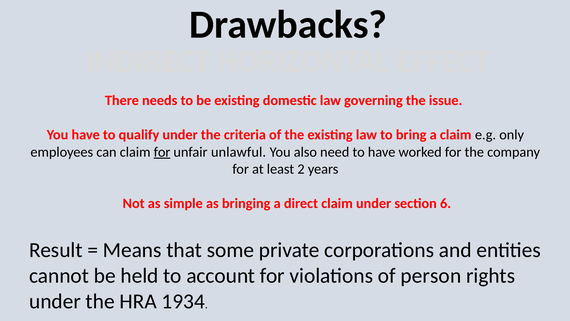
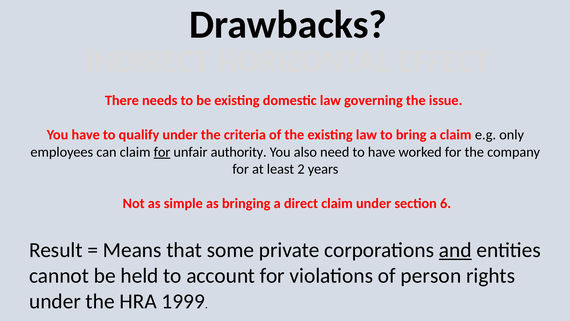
unlawful: unlawful -> authority
and underline: none -> present
1934: 1934 -> 1999
